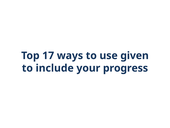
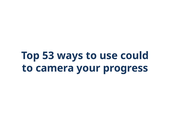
17: 17 -> 53
given: given -> could
include: include -> camera
